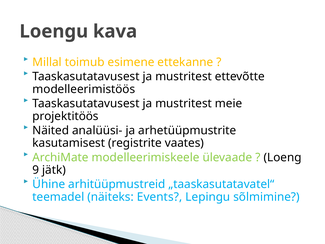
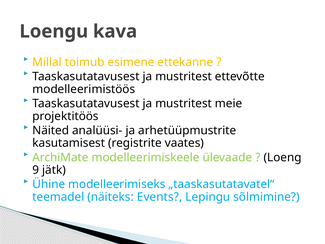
arhitüüpmustreid: arhitüüpmustreid -> modelleerimiseks
